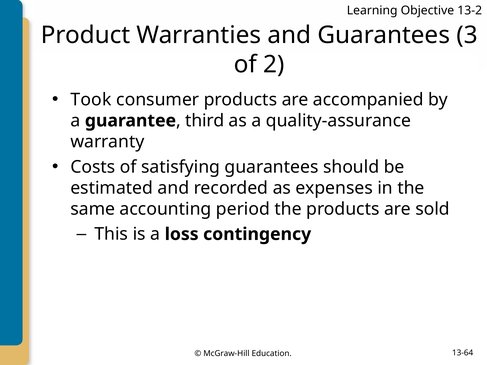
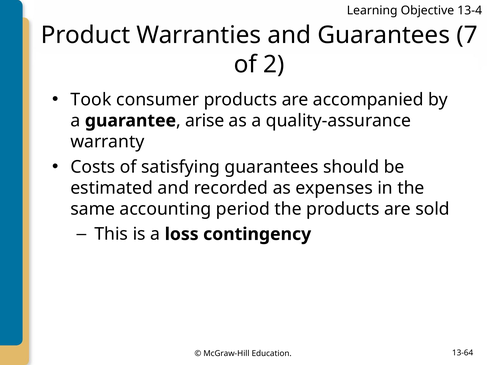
13-2: 13-2 -> 13-4
3: 3 -> 7
third: third -> arise
